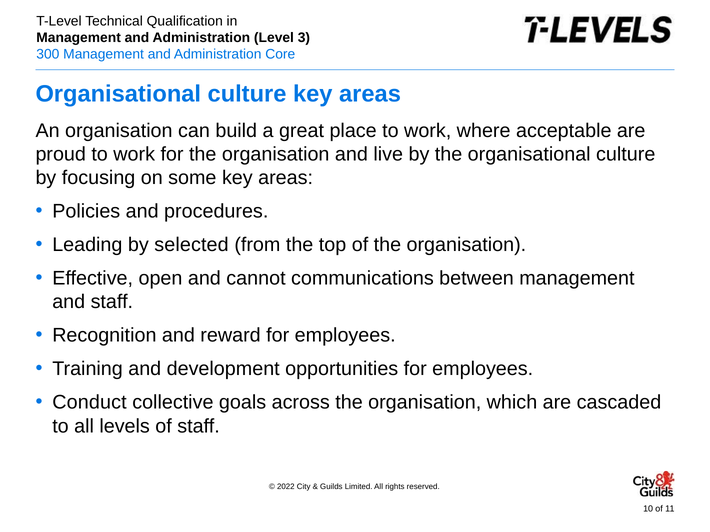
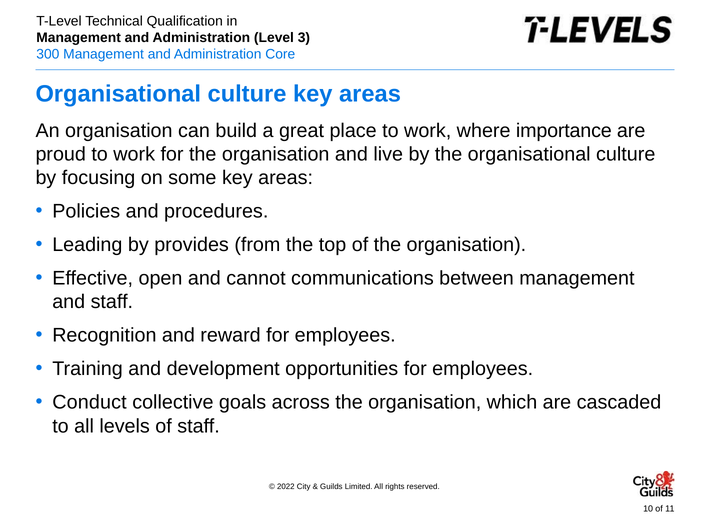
acceptable: acceptable -> importance
selected: selected -> provides
